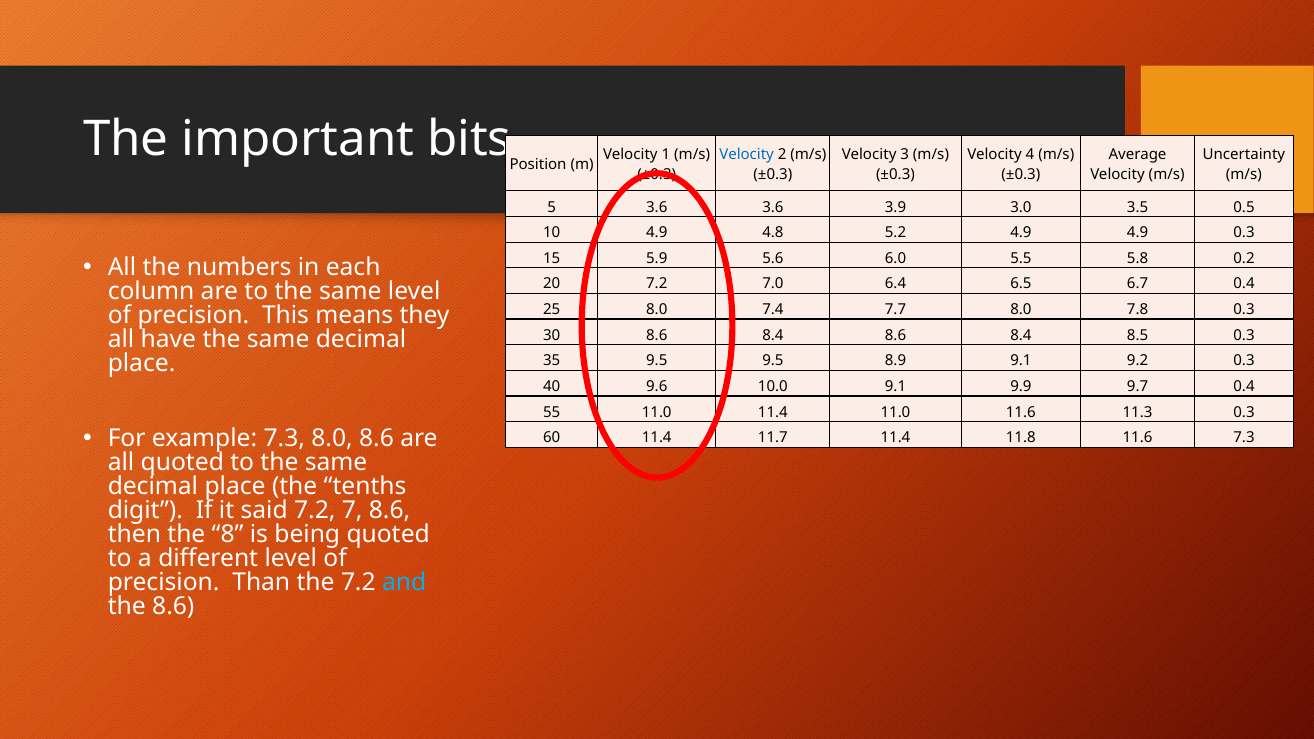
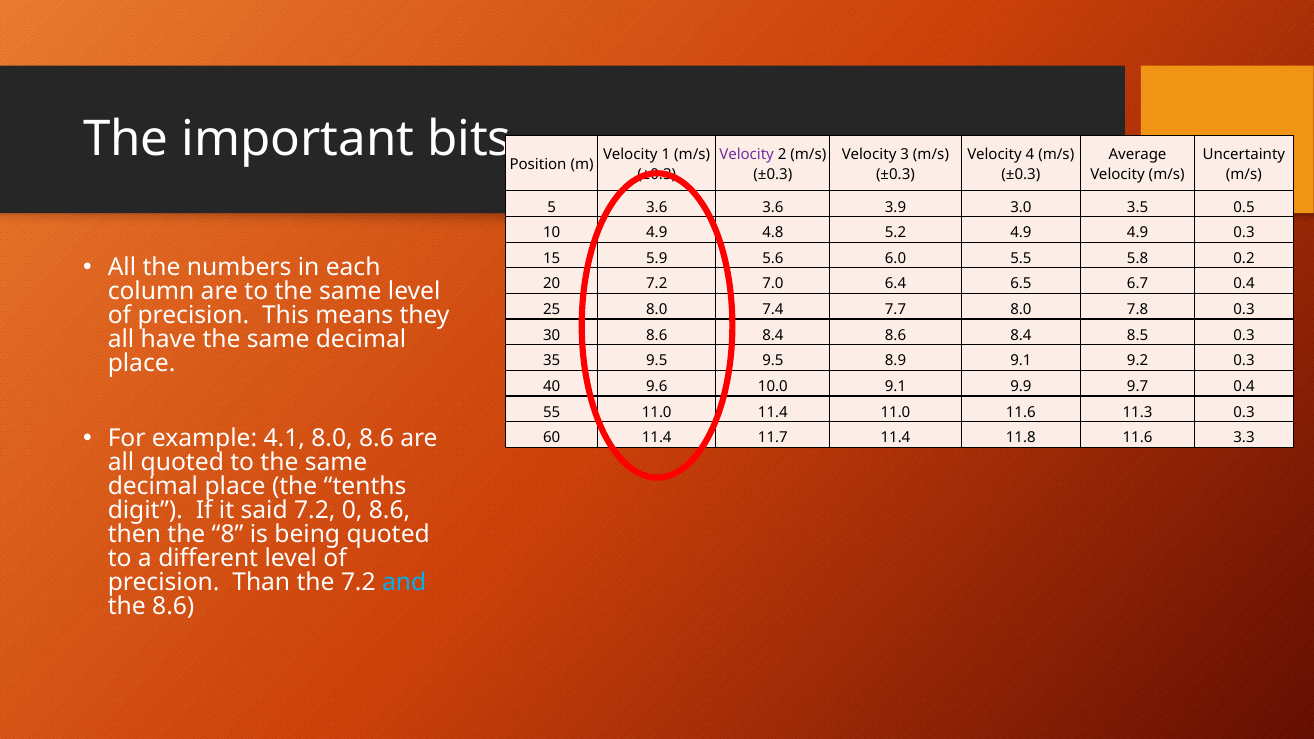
Velocity at (747, 154) colour: blue -> purple
example 7.3: 7.3 -> 4.1
11.6 7.3: 7.3 -> 3.3
7: 7 -> 0
